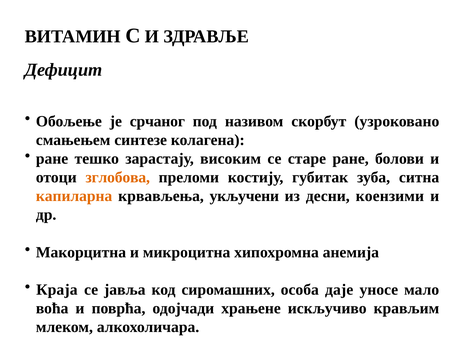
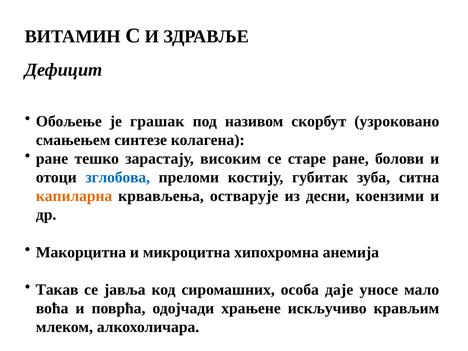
срчаног: срчаног -> грашак
зглобова colour: orange -> blue
укључени: укључени -> остварује
Краја: Краја -> Такав
